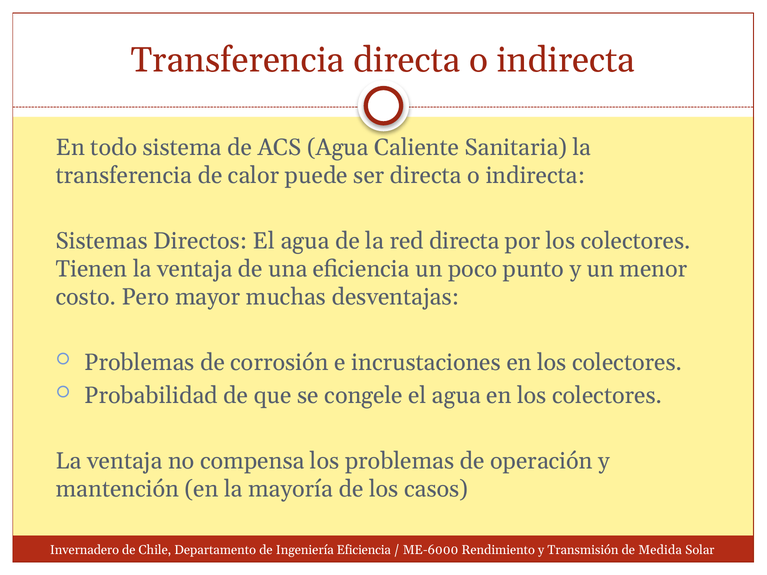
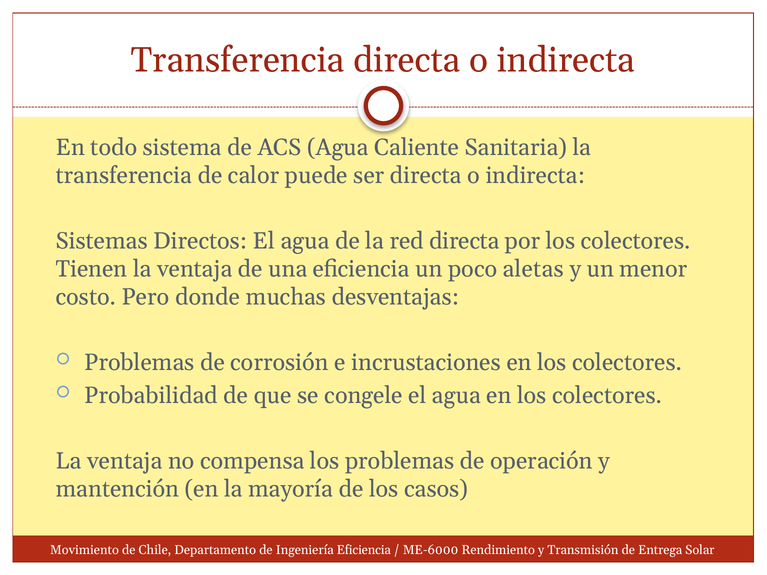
punto: punto -> aletas
mayor: mayor -> donde
Invernadero: Invernadero -> Movimiento
Medida: Medida -> Entrega
